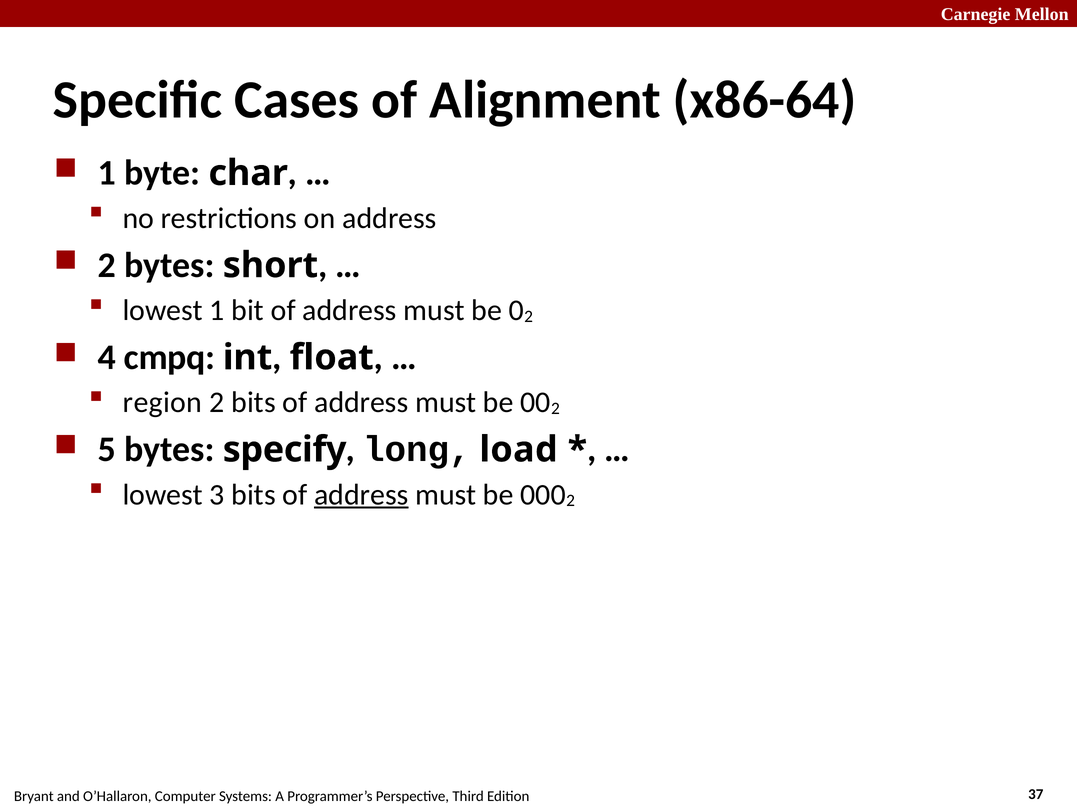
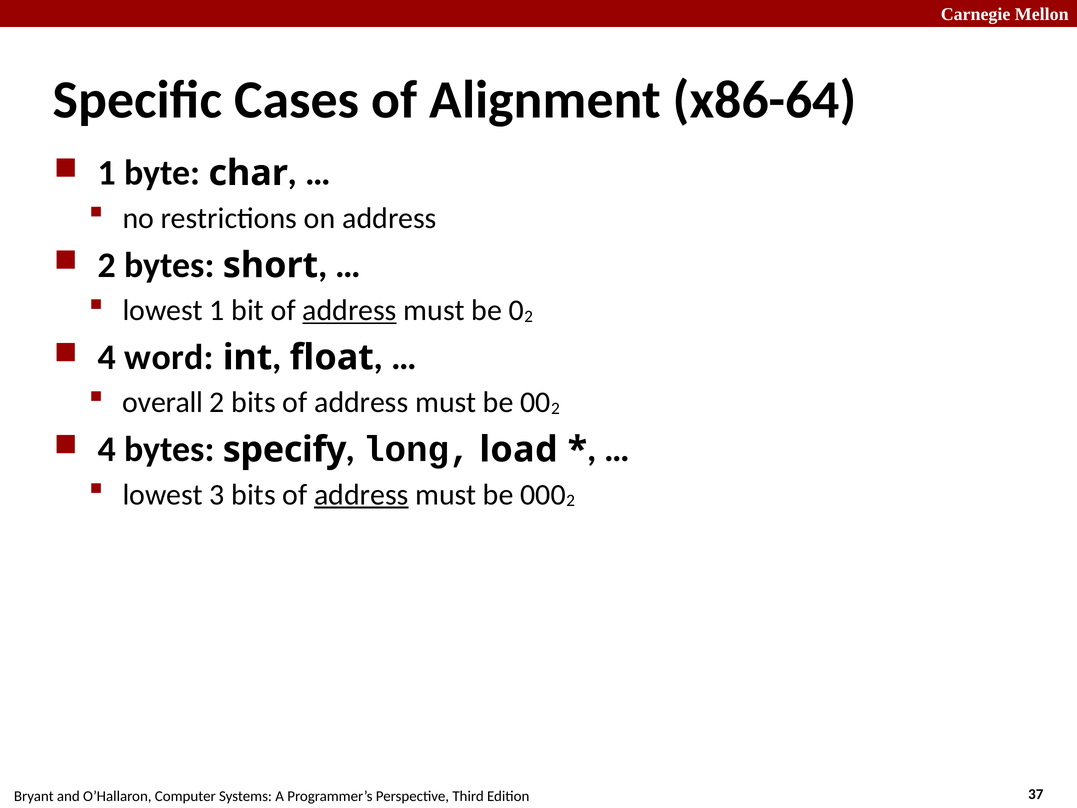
address at (350, 310) underline: none -> present
cmpq: cmpq -> word
region: region -> overall
5 at (107, 449): 5 -> 4
